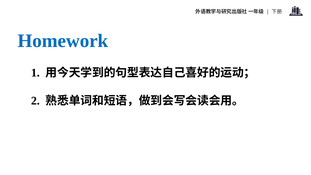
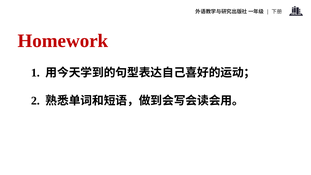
Homework colour: blue -> red
